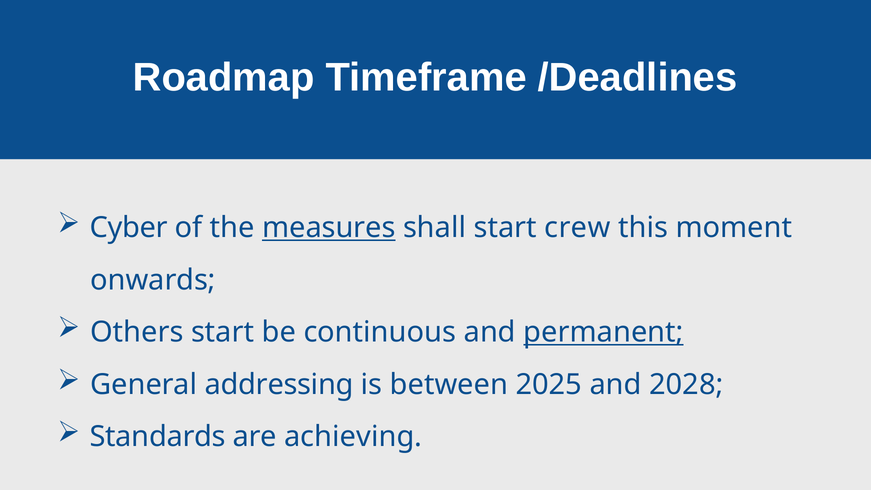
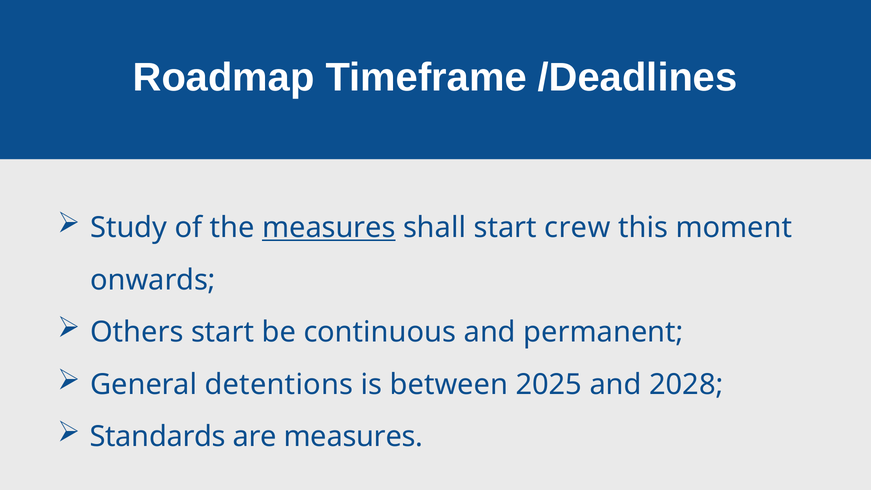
Cyber: Cyber -> Study
permanent underline: present -> none
addressing: addressing -> detentions
are achieving: achieving -> measures
